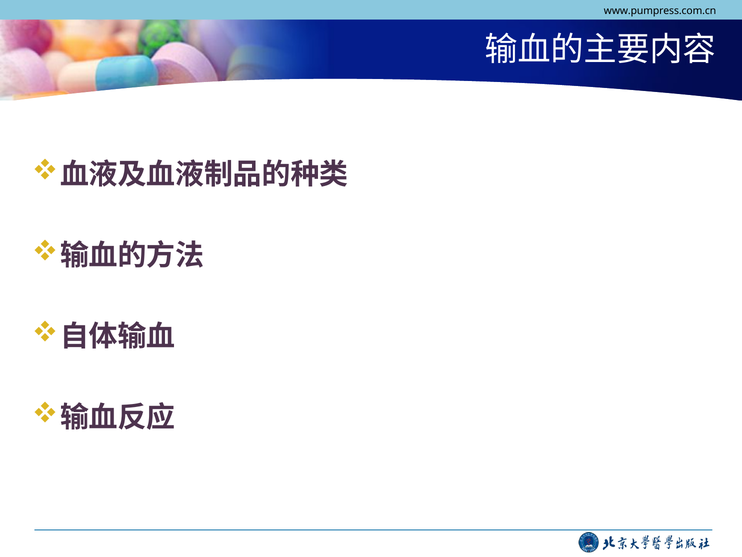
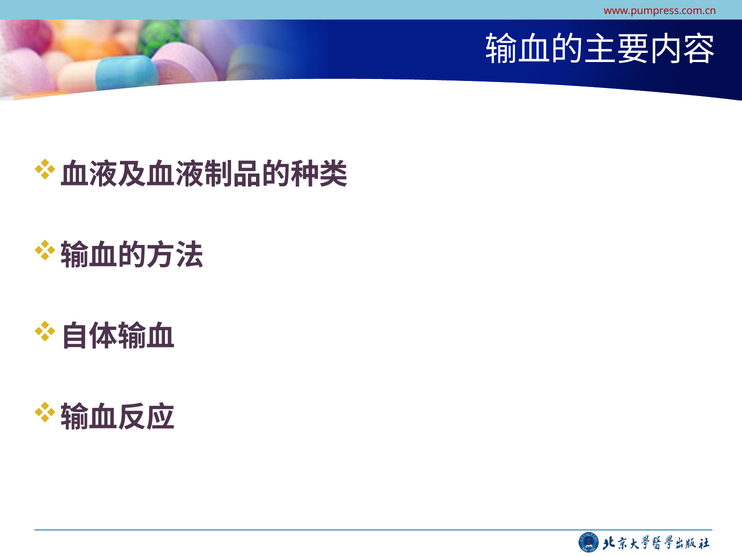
www.pumpress.com.cn colour: black -> red
